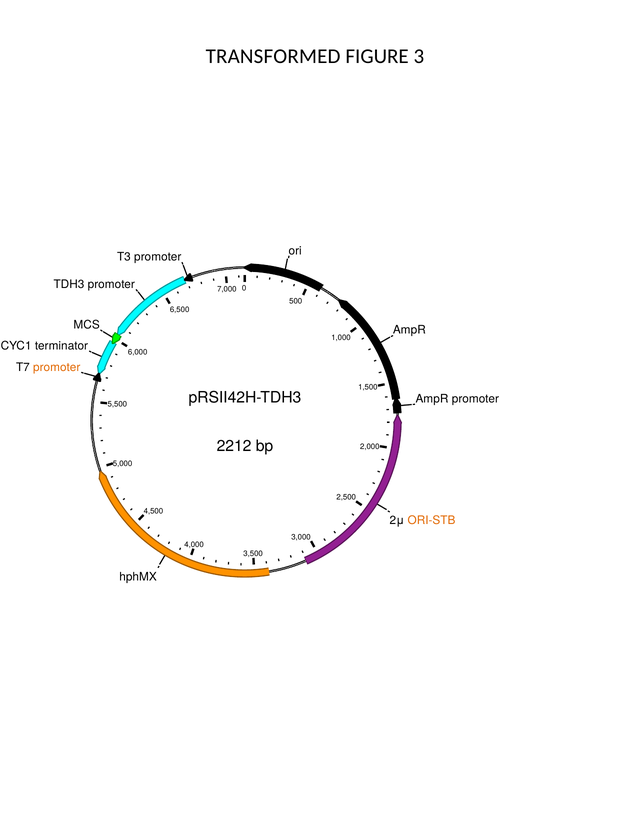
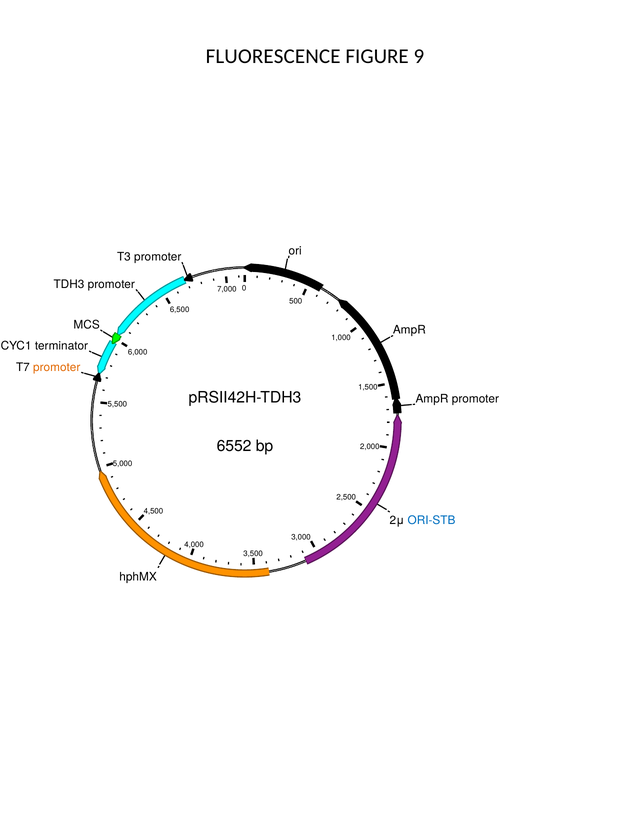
TRANSFORMED: TRANSFORMED -> FLUORESCENCE
3: 3 -> 9
2212: 2212 -> 6552
ORI-STB colour: orange -> blue
